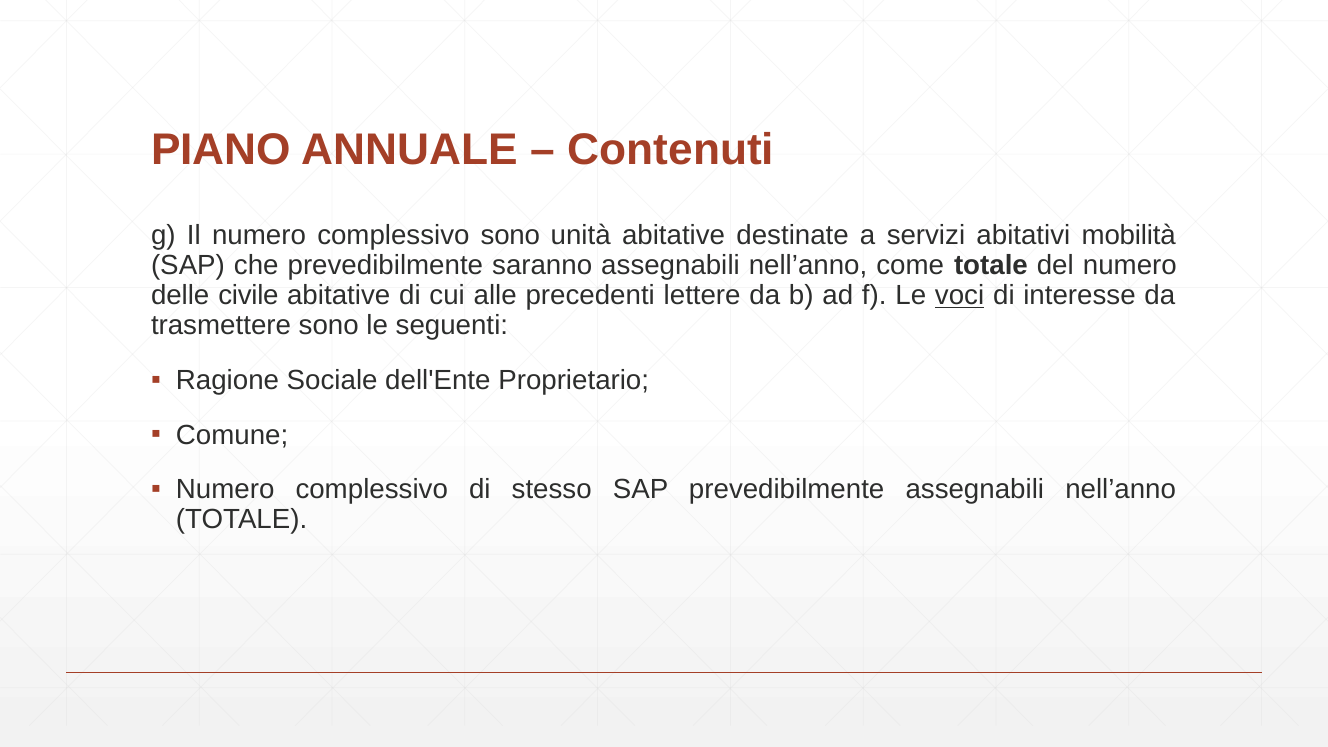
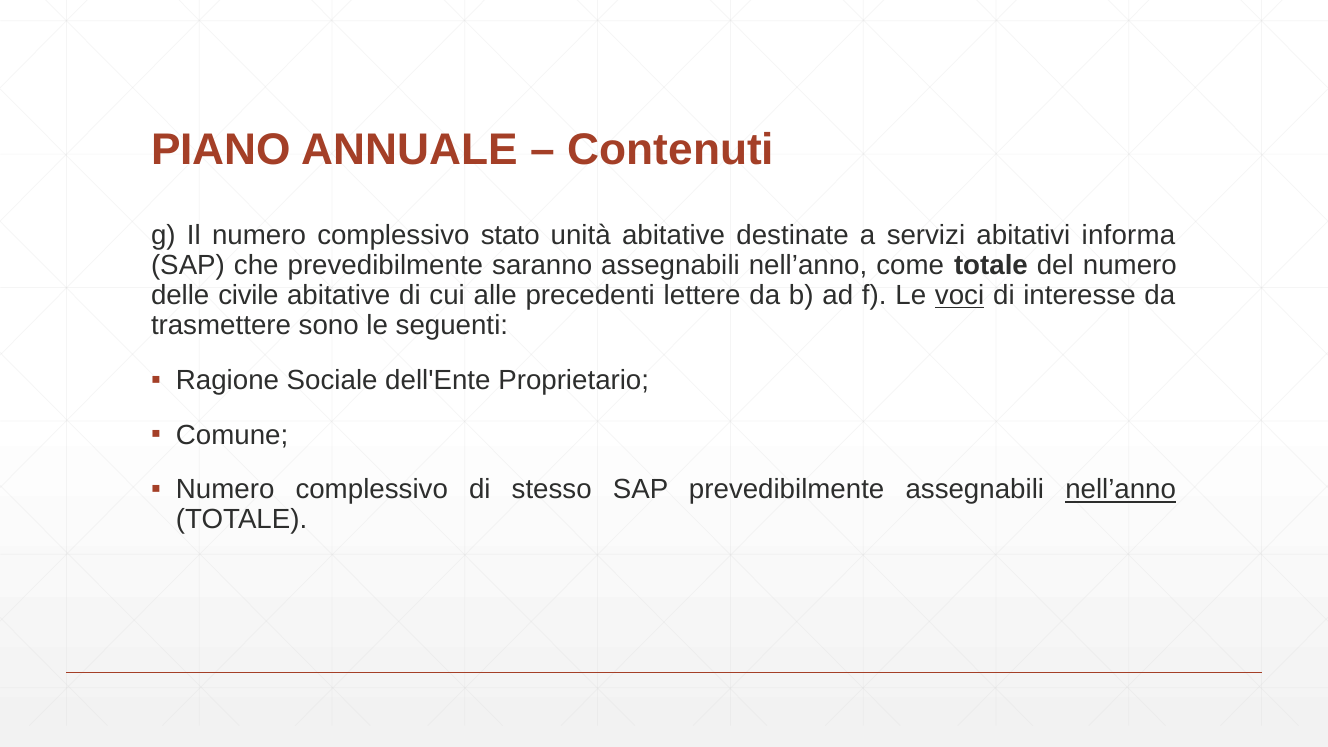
complessivo sono: sono -> stato
mobilità: mobilità -> informa
nell’anno at (1121, 490) underline: none -> present
